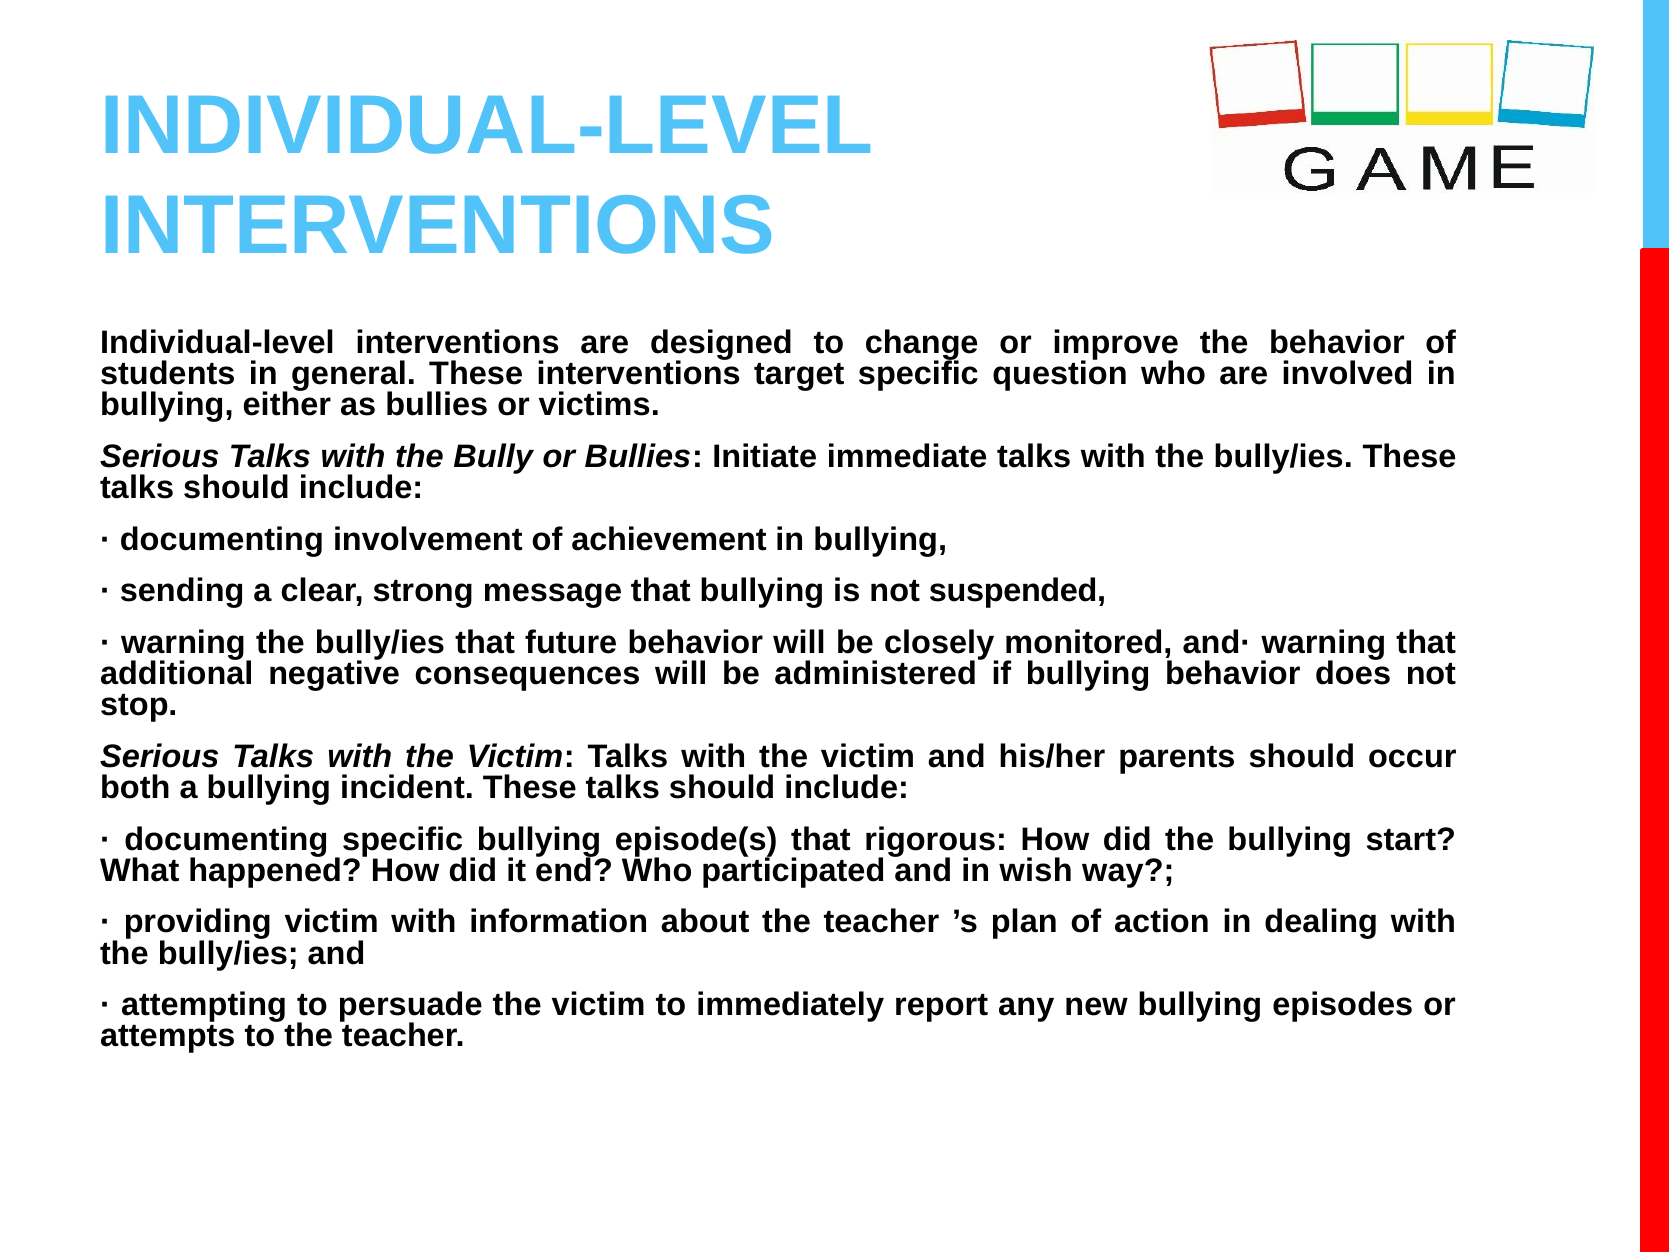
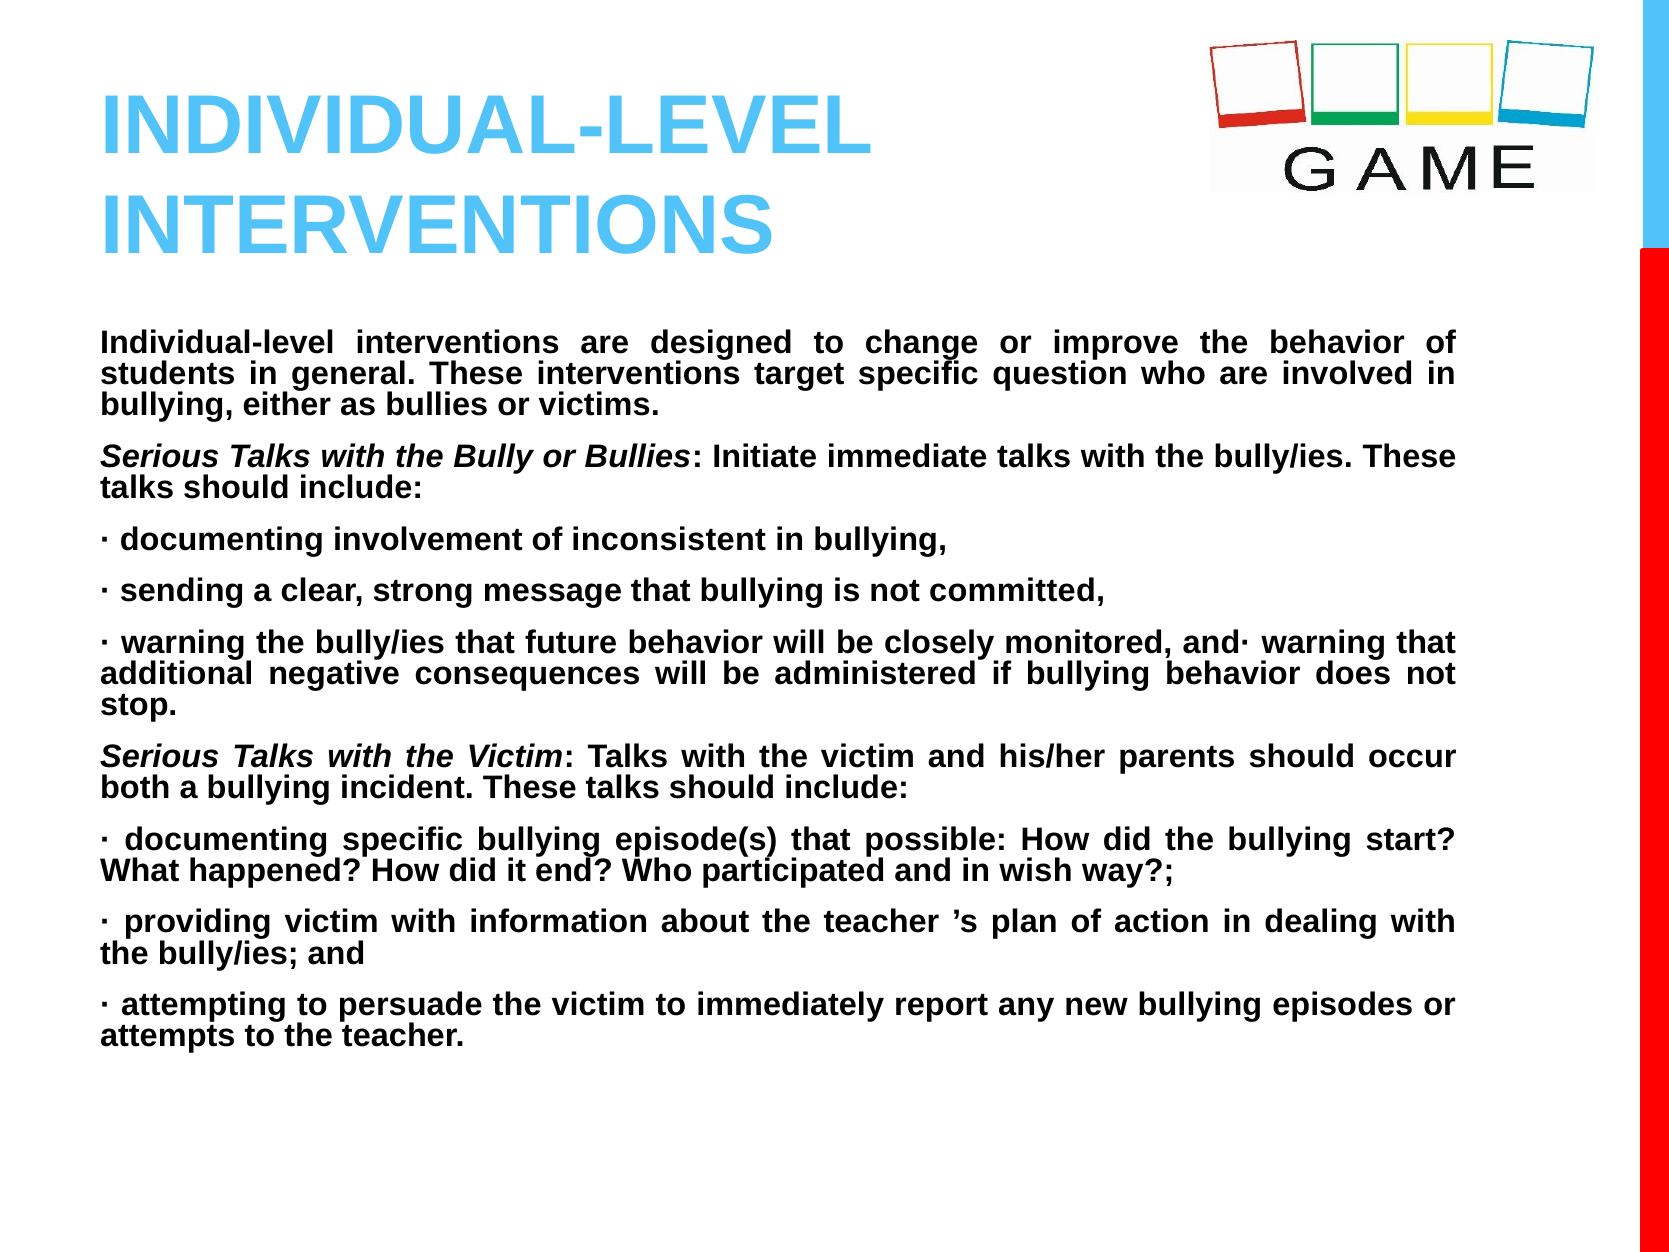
achievement: achievement -> inconsistent
suspended: suspended -> committed
rigorous: rigorous -> possible
